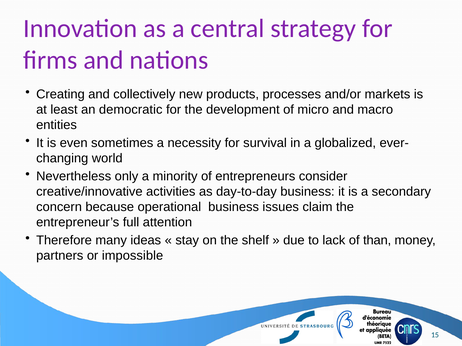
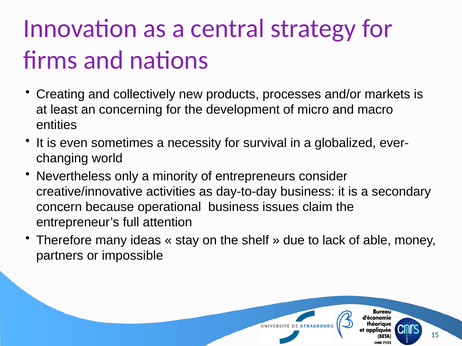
democratic: democratic -> concerning
than: than -> able
